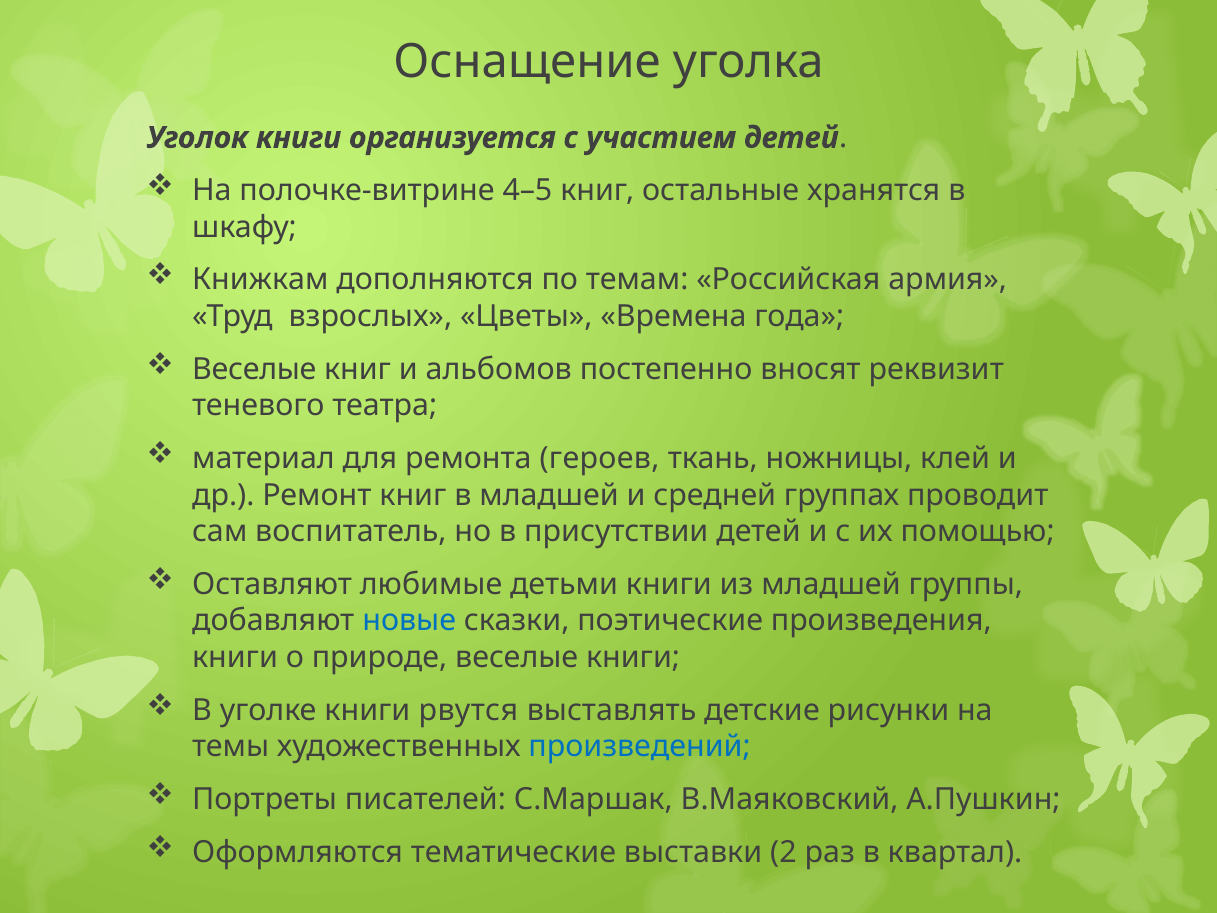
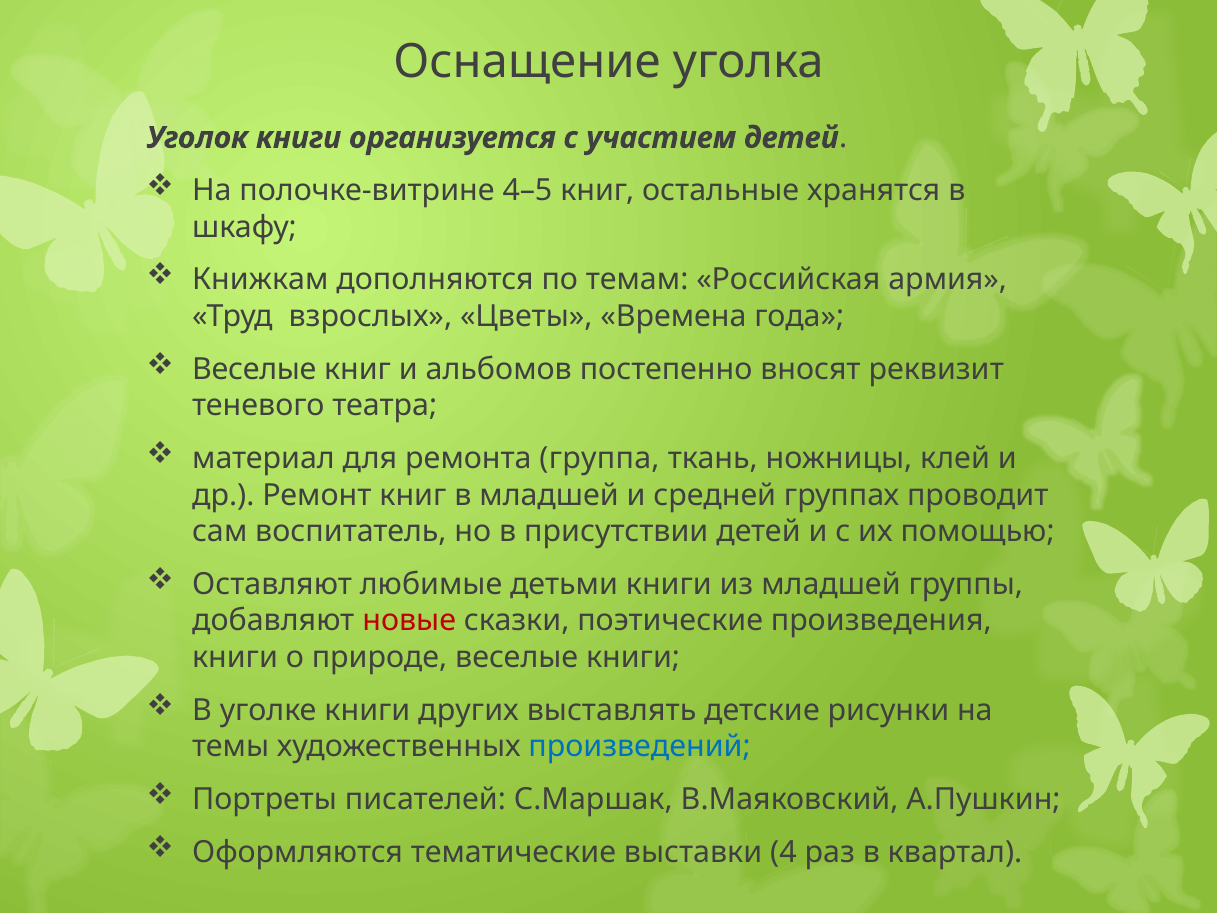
героев: героев -> группа
новые colour: blue -> red
рвутся: рвутся -> других
2: 2 -> 4
